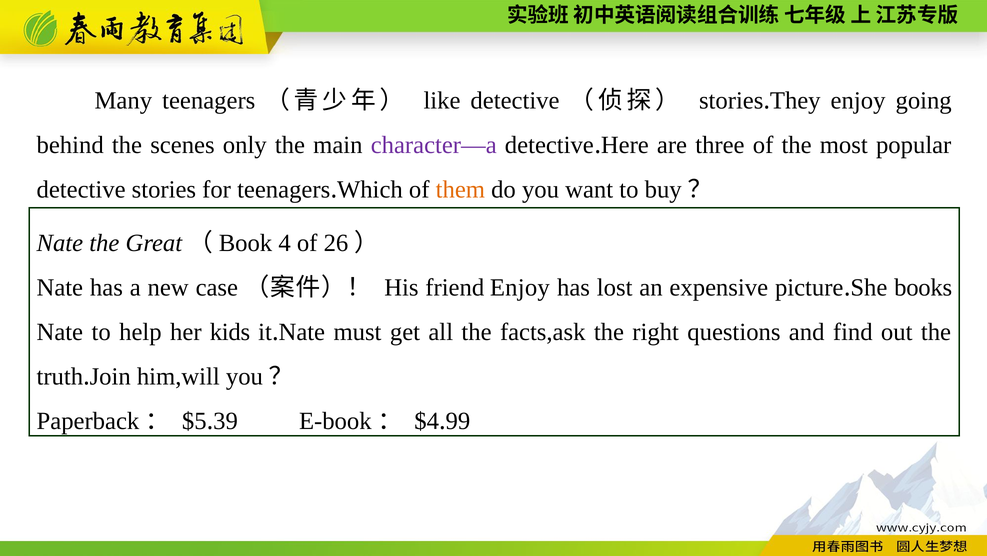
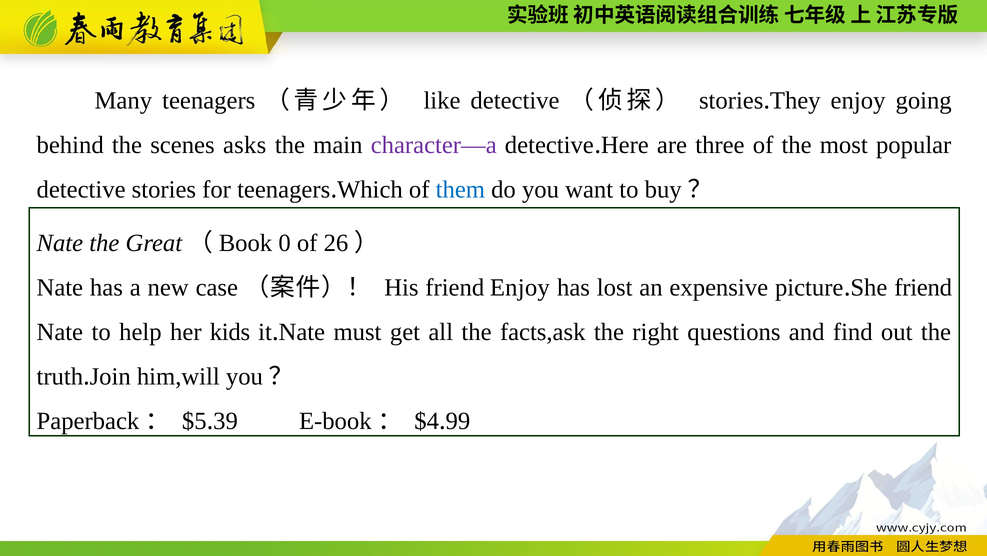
only: only -> asks
them colour: orange -> blue
4: 4 -> 0
books at (923, 287): books -> friend
